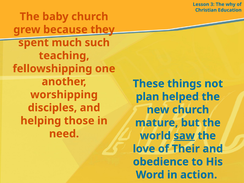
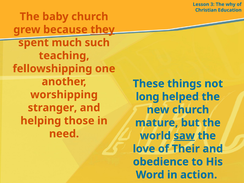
they underline: none -> present
plan: plan -> long
disciples: disciples -> stranger
